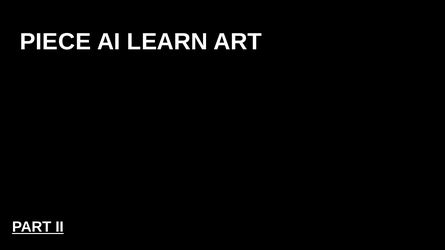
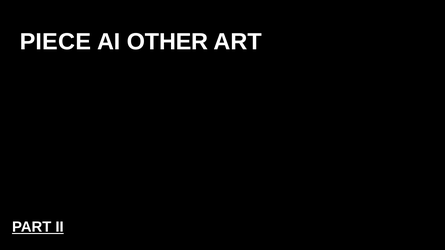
LEARN: LEARN -> OTHER
